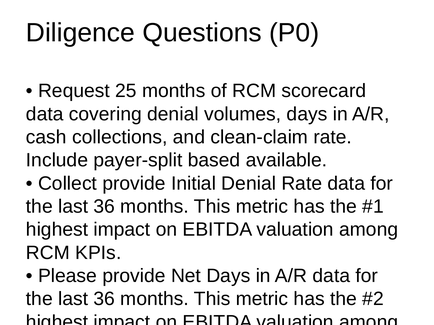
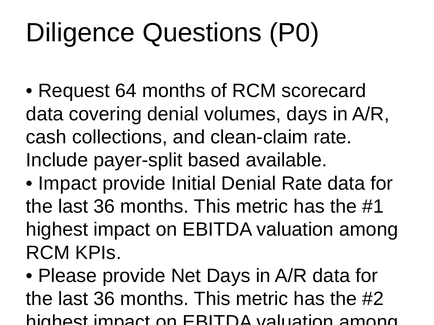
25: 25 -> 64
Collect at (68, 184): Collect -> Impact
